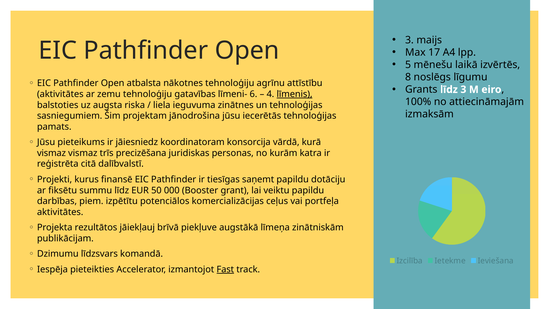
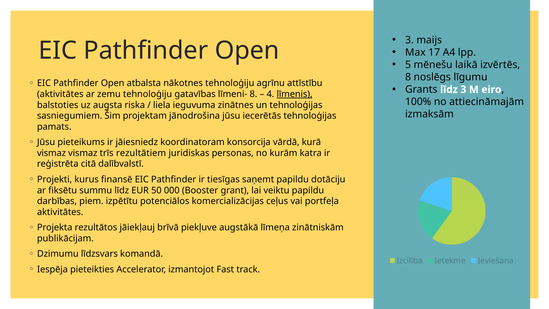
līmeni- 6: 6 -> 8
precizēšana: precizēšana -> rezultātiem
Fast underline: present -> none
